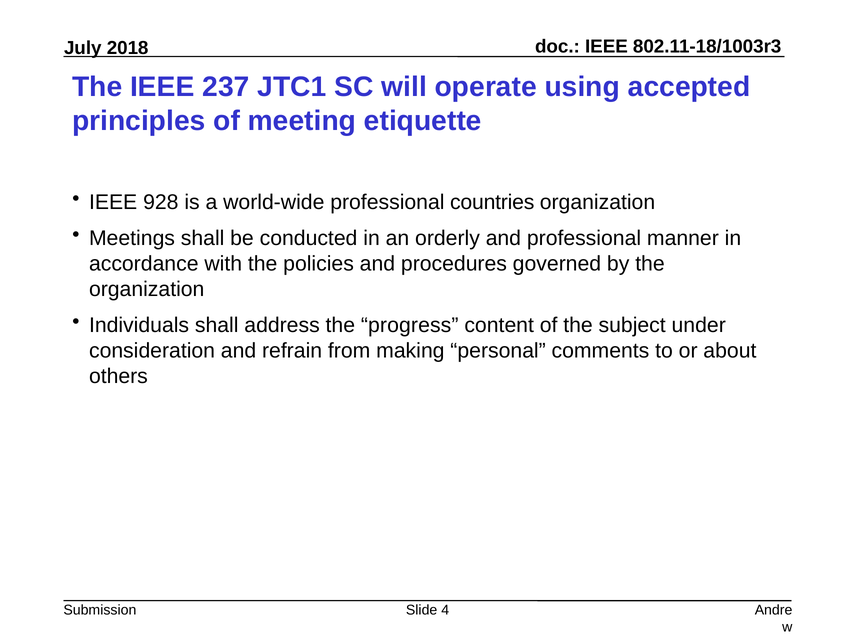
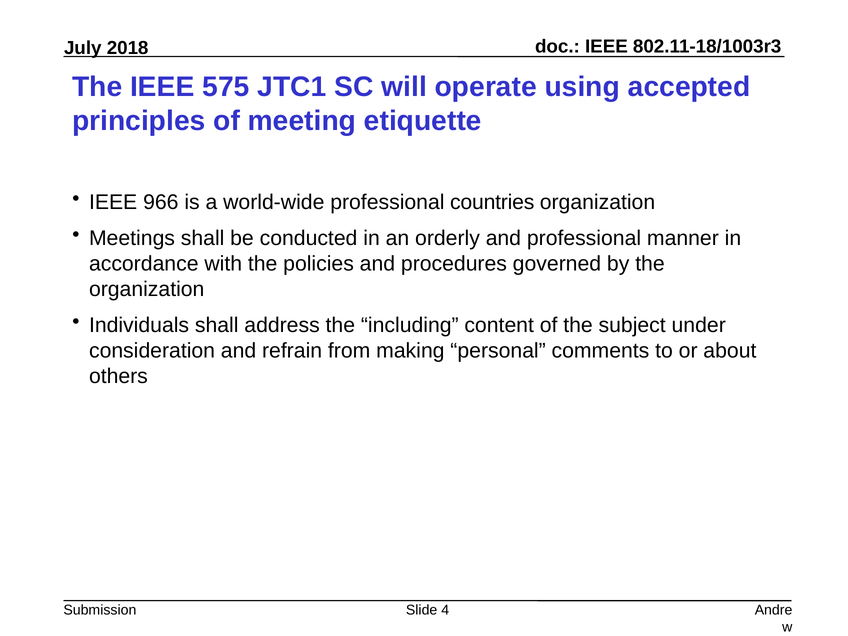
237: 237 -> 575
928: 928 -> 966
progress: progress -> including
